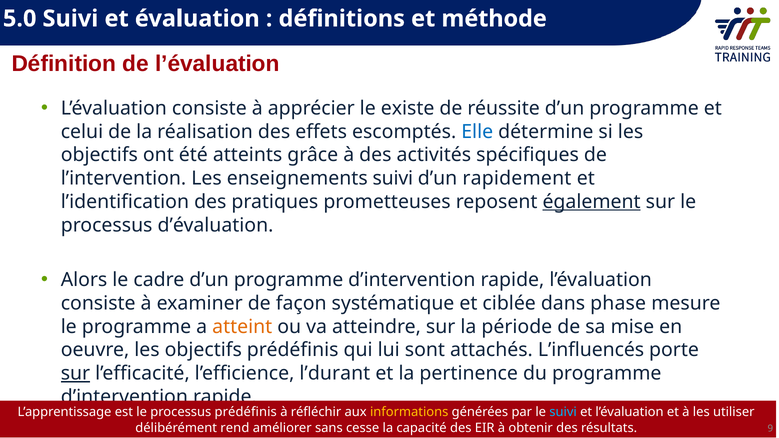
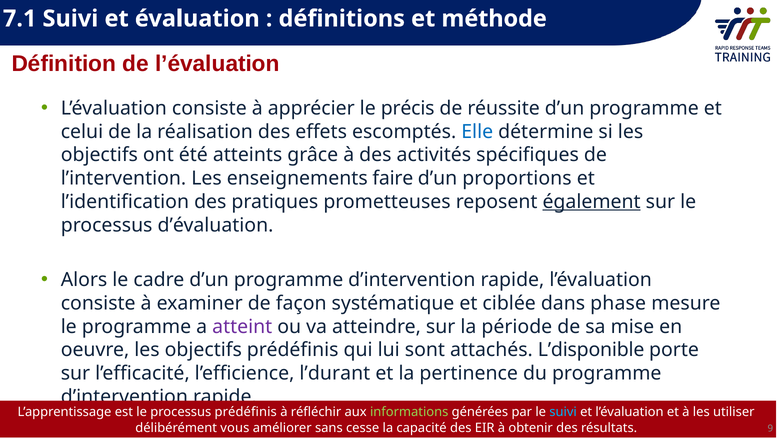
5.0: 5.0 -> 7.1
existe: existe -> précis
enseignements suivi: suivi -> faire
rapidement: rapidement -> proportions
atteint colour: orange -> purple
L’influencés: L’influencés -> L’disponible
sur at (75, 373) underline: present -> none
informations colour: yellow -> light green
rend: rend -> vous
